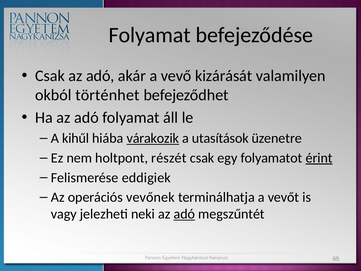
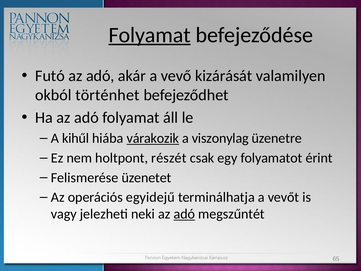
Folyamat at (150, 35) underline: none -> present
Csak at (50, 76): Csak -> Futó
utasítások: utasítások -> viszonylag
érint underline: present -> none
eddigiek: eddigiek -> üzenetet
vevőnek: vevőnek -> egyidejű
